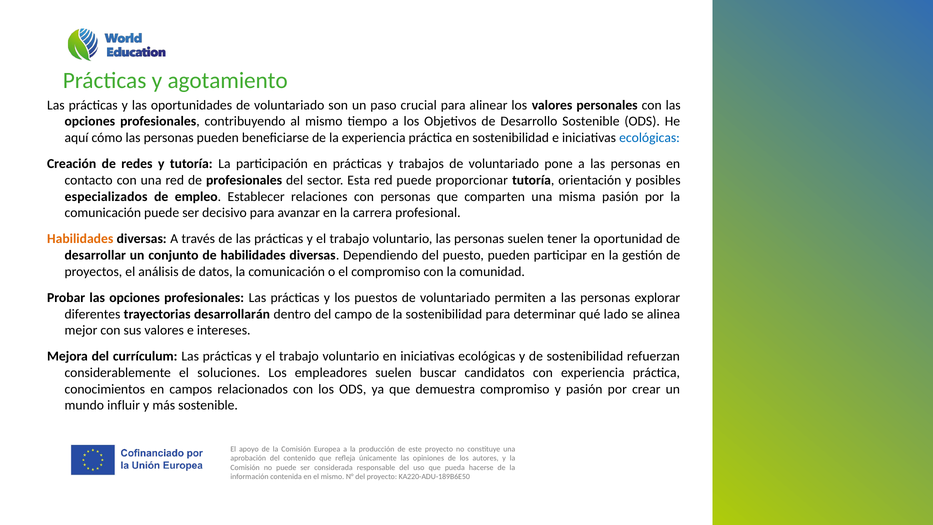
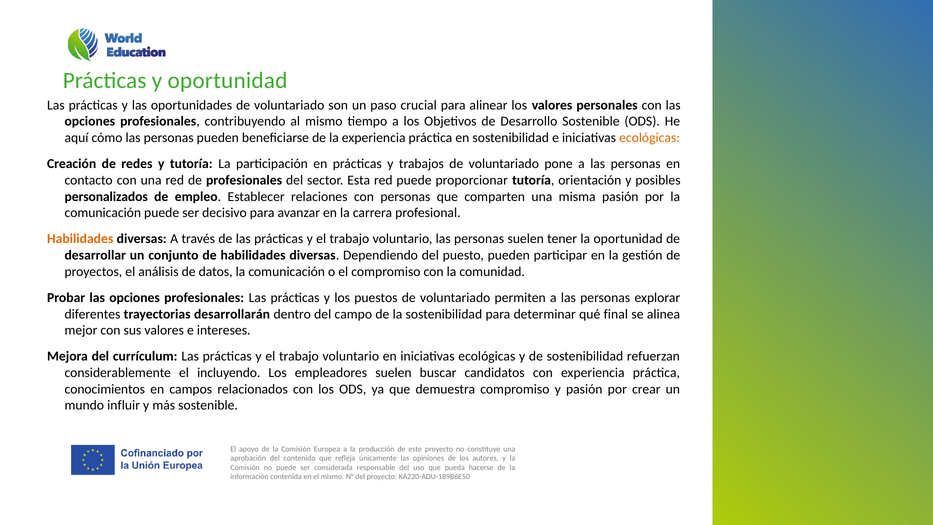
y agotamiento: agotamiento -> oportunidad
ecológicas at (650, 138) colour: blue -> orange
especializados: especializados -> personalizados
lado: lado -> final
soluciones: soluciones -> incluyendo
